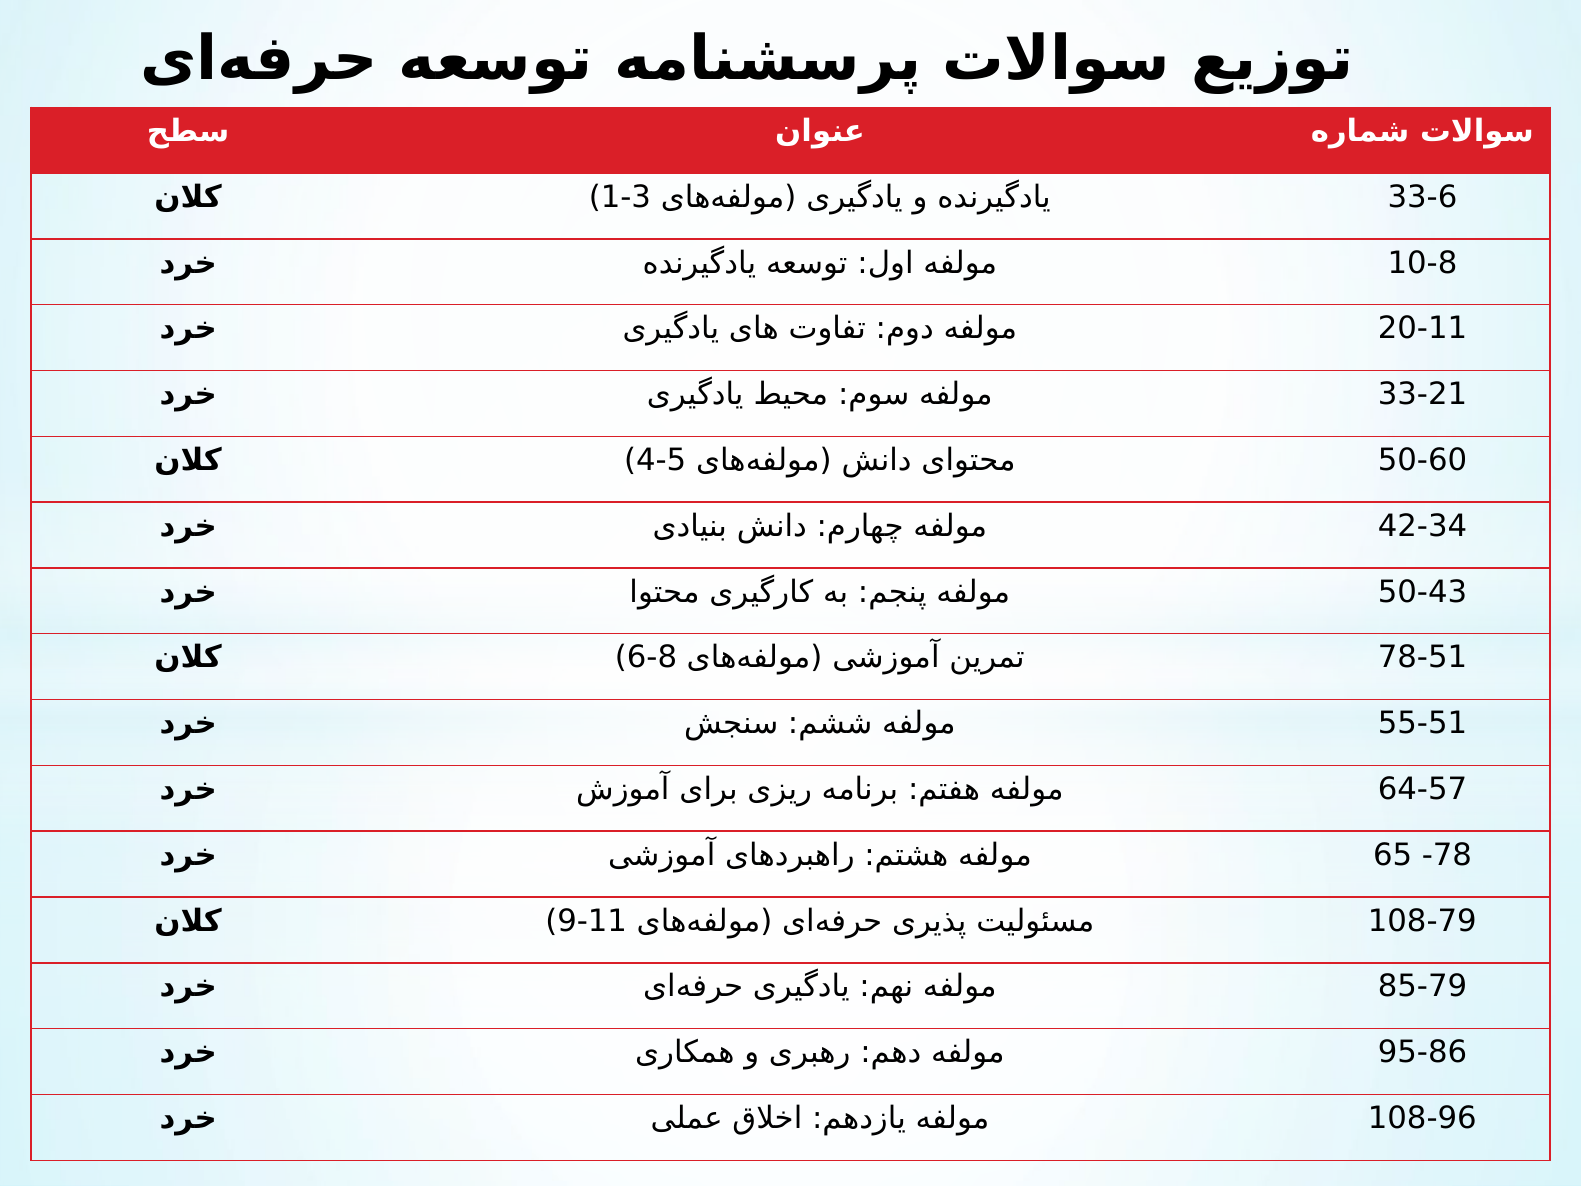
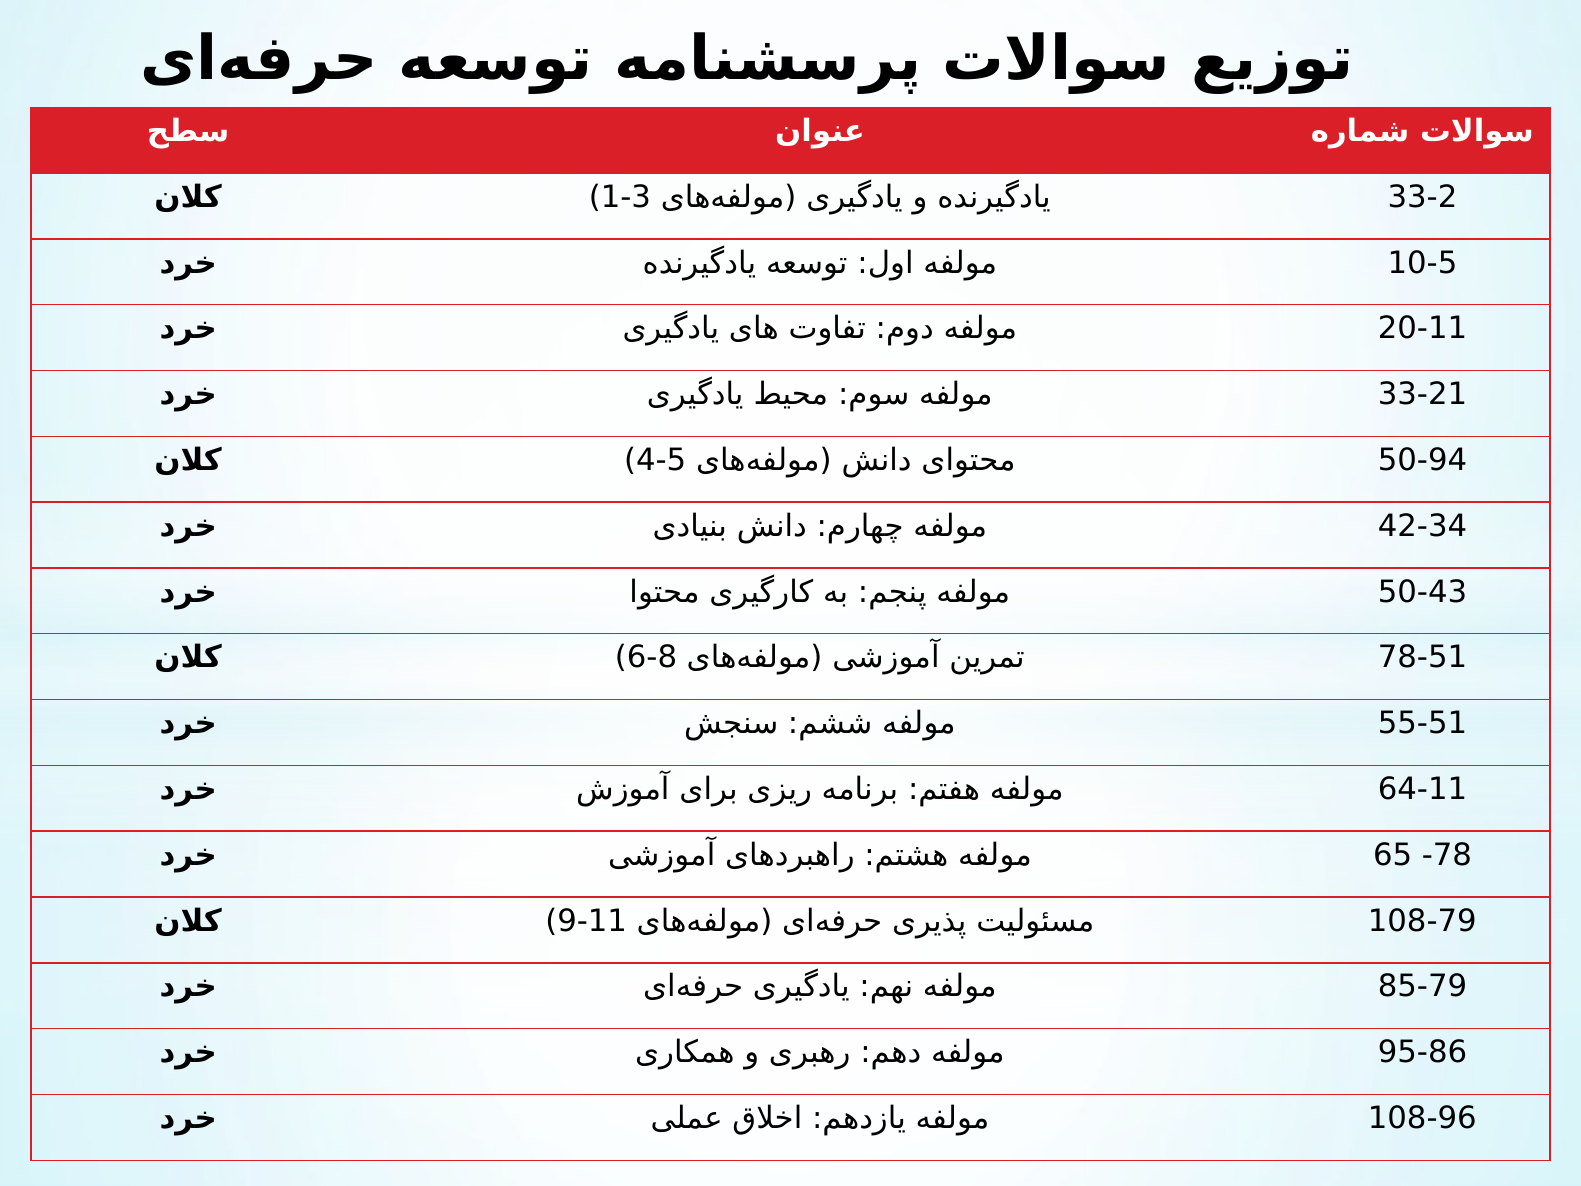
33-6: 33-6 -> 33-2
10-8: 10-8 -> 10-5
50-60: 50-60 -> 50-94
64-57: 64-57 -> 64-11
